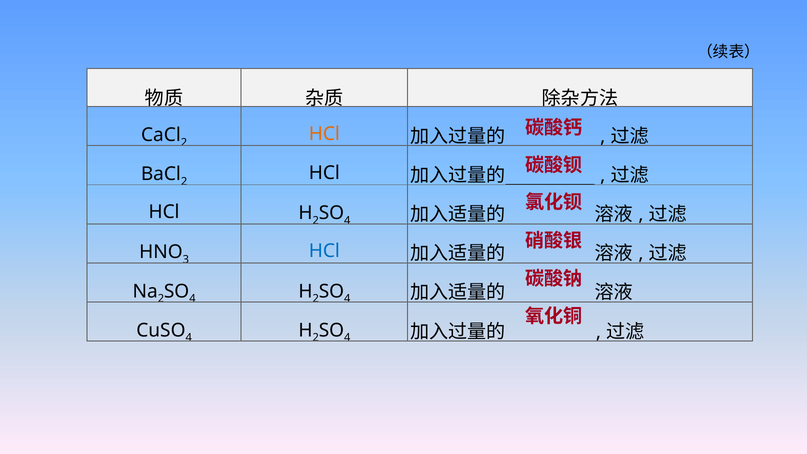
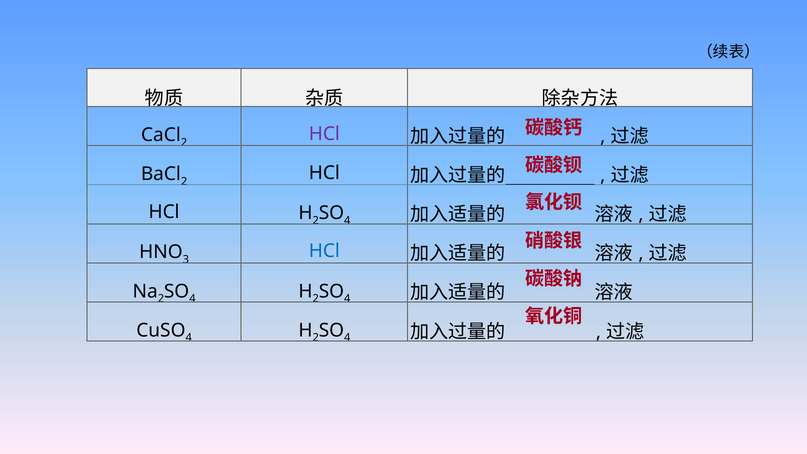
HCl at (324, 134) colour: orange -> purple
